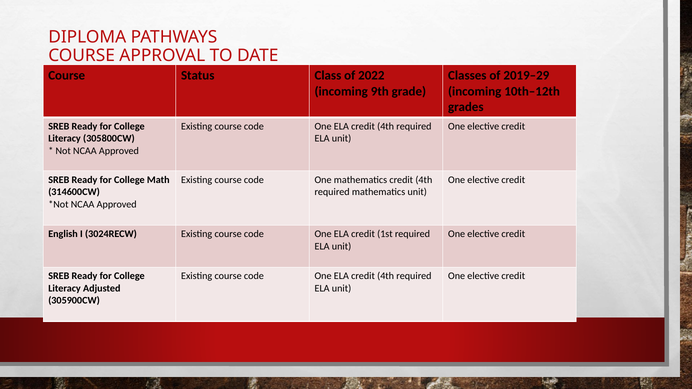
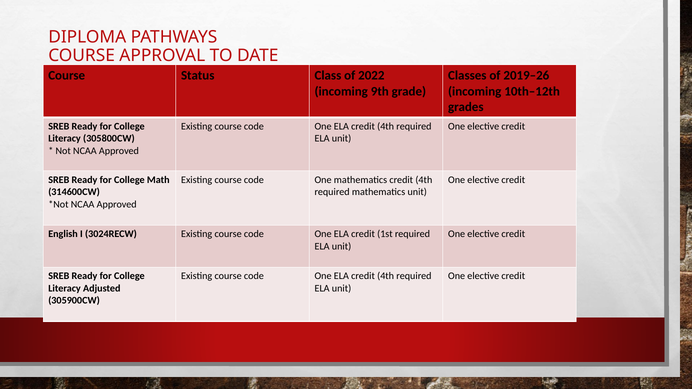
2019–29: 2019–29 -> 2019–26
